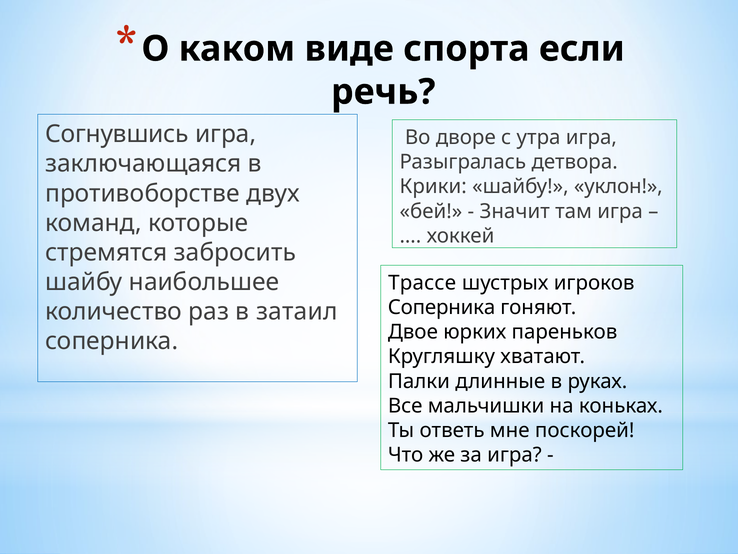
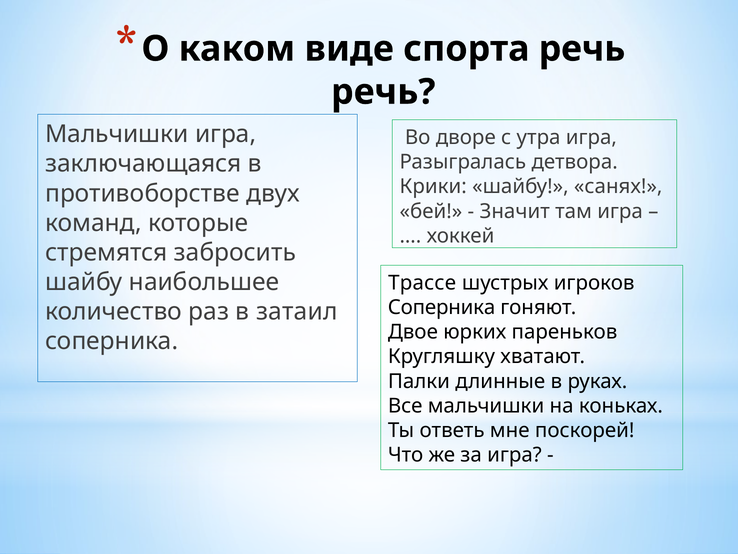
спорта если: если -> речь
Согнувшись at (117, 134): Согнувшись -> Мальчишки
уклон: уклон -> санях
